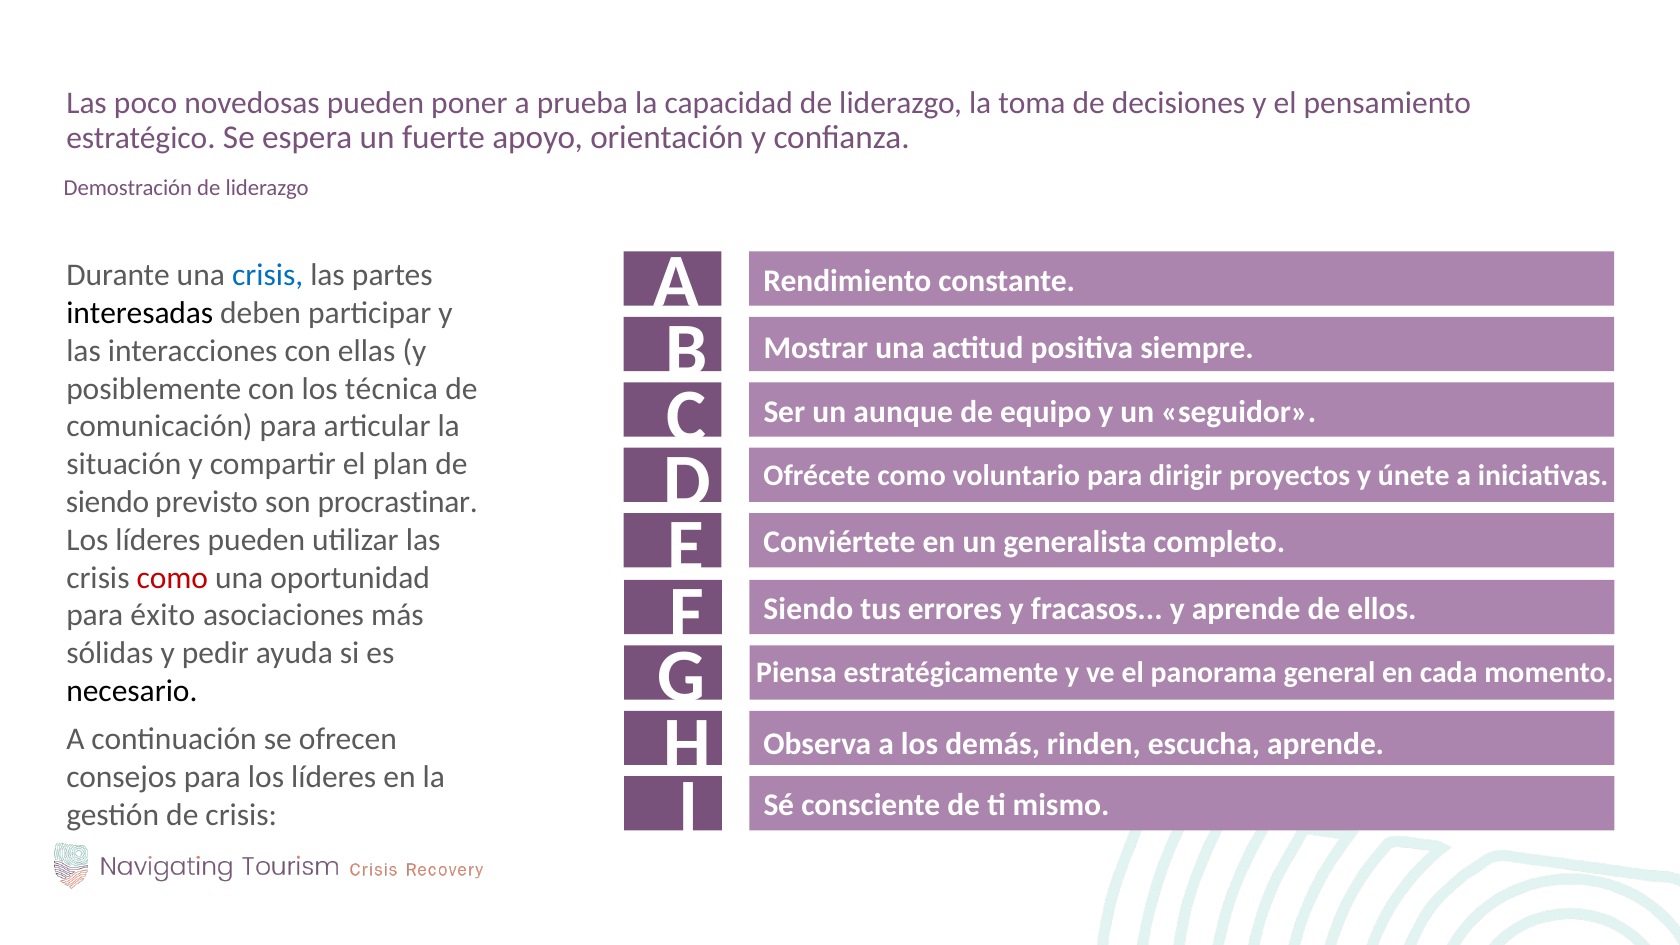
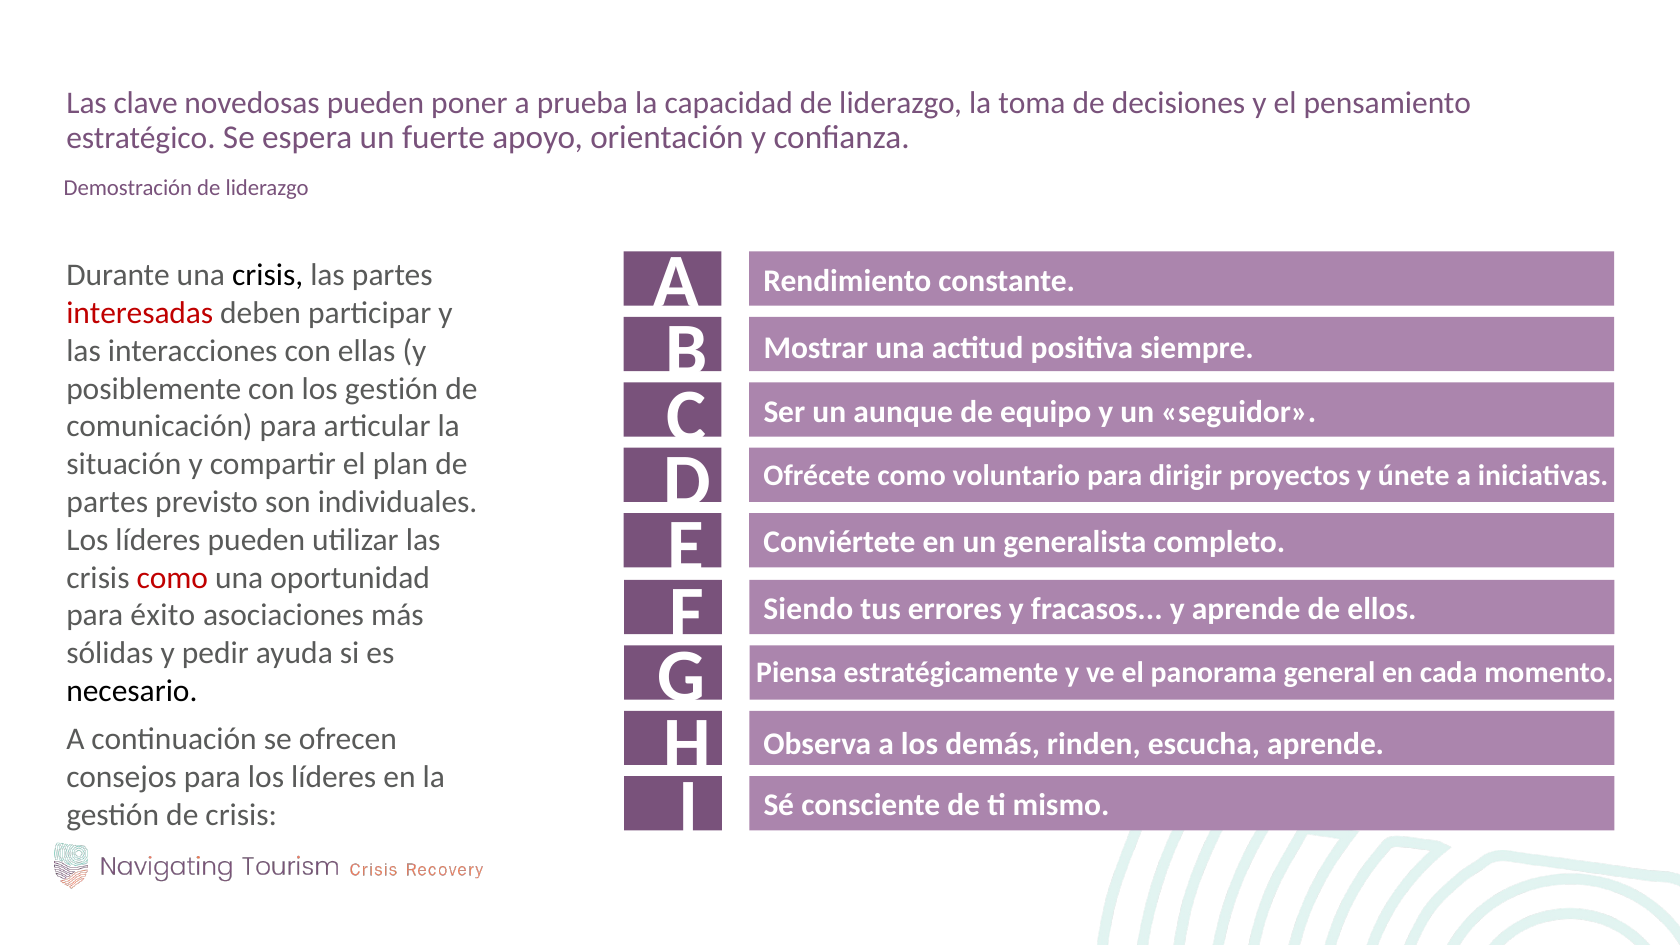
poco: poco -> clave
crisis at (268, 275) colour: blue -> black
interesadas colour: black -> red
los técnica: técnica -> gestión
siendo at (107, 502): siendo -> partes
procrastinar: procrastinar -> individuales
